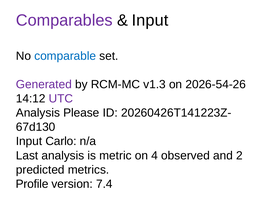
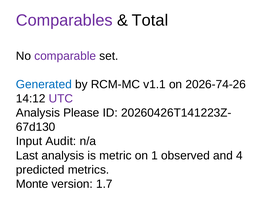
Input at (150, 20): Input -> Total
comparable colour: blue -> purple
Generated colour: purple -> blue
v1.3: v1.3 -> v1.1
2026-54-26: 2026-54-26 -> 2026-74-26
Carlo: Carlo -> Audit
4: 4 -> 1
2: 2 -> 4
Profile: Profile -> Monte
7.4: 7.4 -> 1.7
